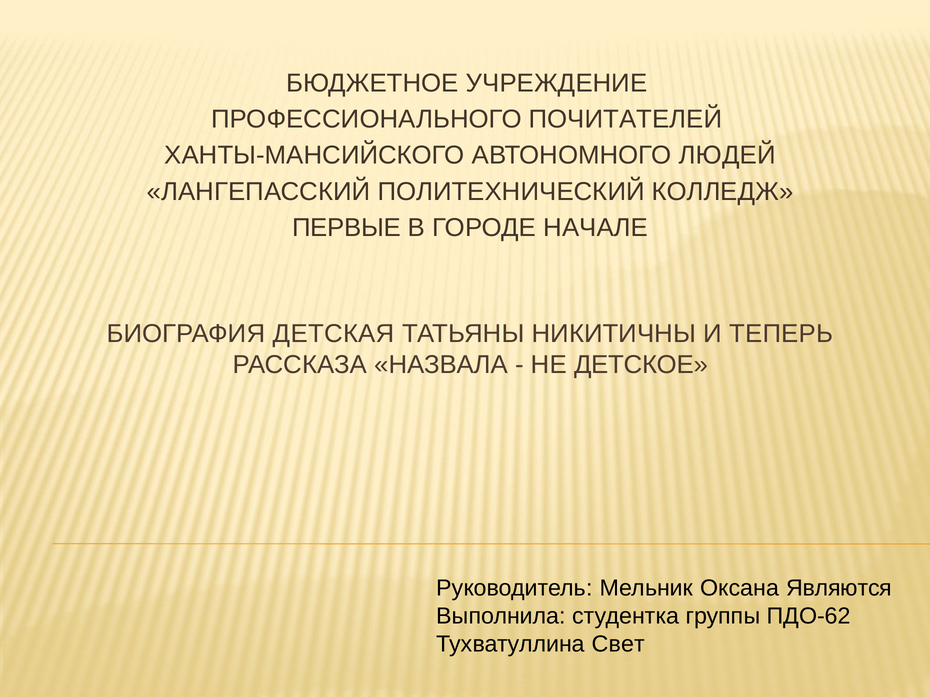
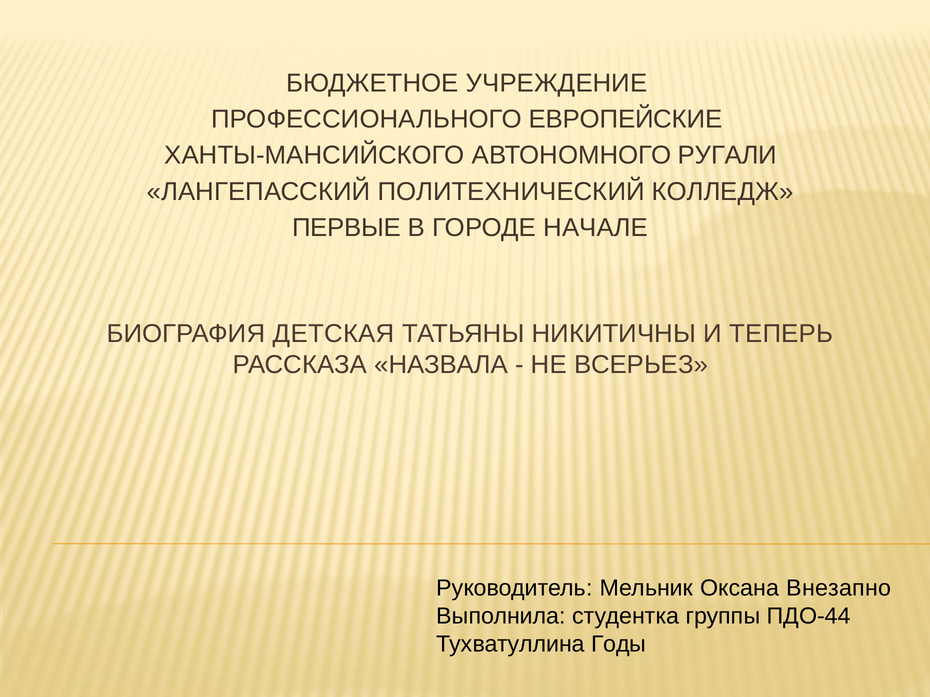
ПОЧИТАТЕЛЕЙ: ПОЧИТАТЕЛЕЙ -> ЕВРОПЕЙСКИЕ
ЛЮДЕЙ: ЛЮДЕЙ -> РУГАЛИ
ДЕТСКОЕ: ДЕТСКОЕ -> ВСЕРЬЕЗ
Являются: Являются -> Внезапно
ПДО-62: ПДО-62 -> ПДО-44
Свет: Свет -> Годы
